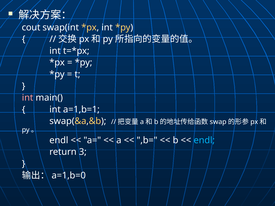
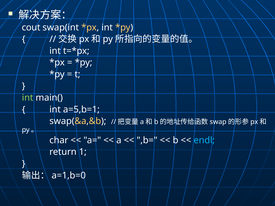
int at (28, 98) colour: pink -> light green
a=1,b=1: a=1,b=1 -> a=5,b=1
endl at (59, 140): endl -> char
3: 3 -> 1
